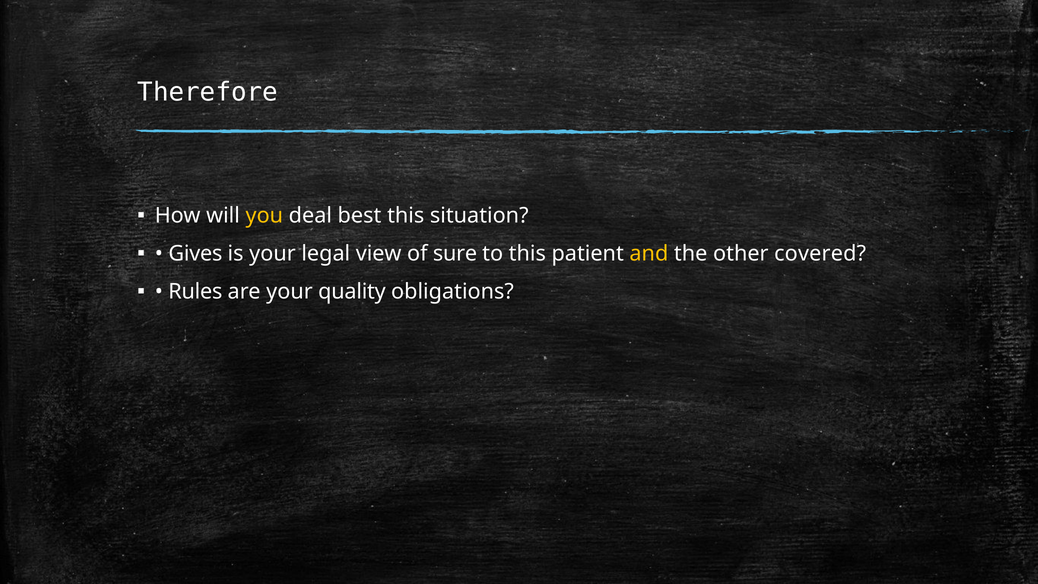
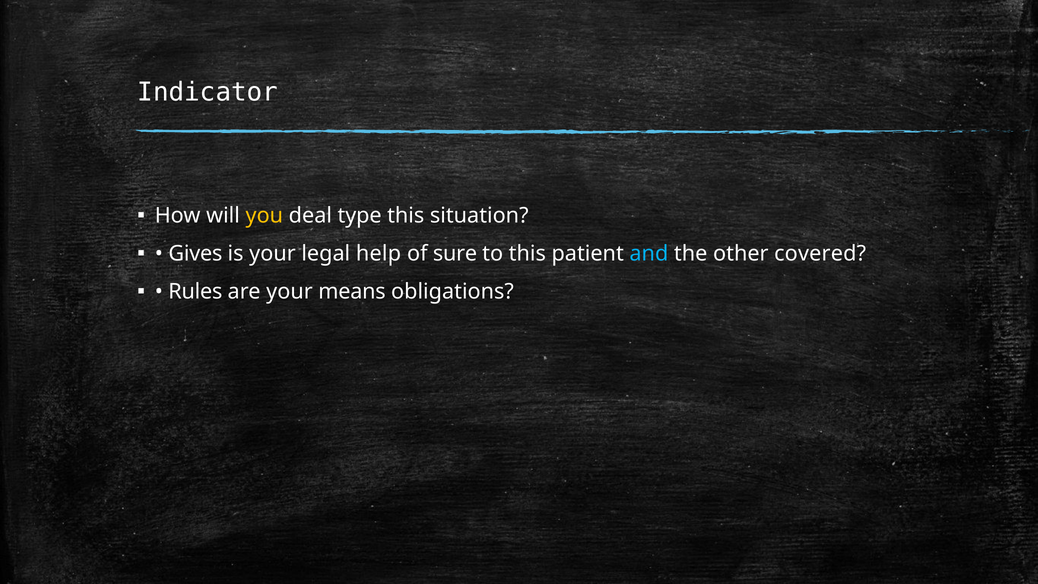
Therefore: Therefore -> Indicator
best: best -> type
view: view -> help
and colour: yellow -> light blue
quality: quality -> means
